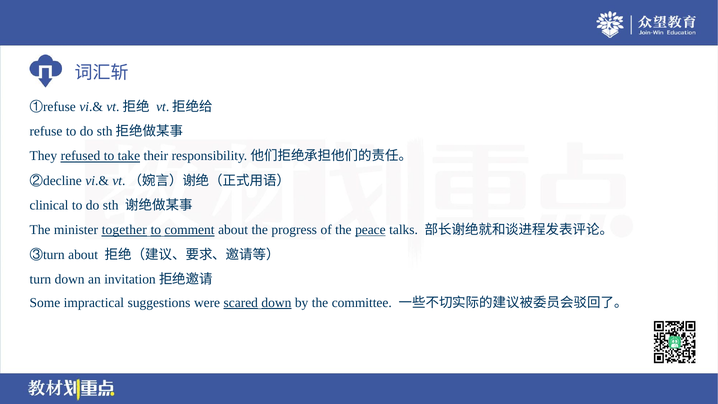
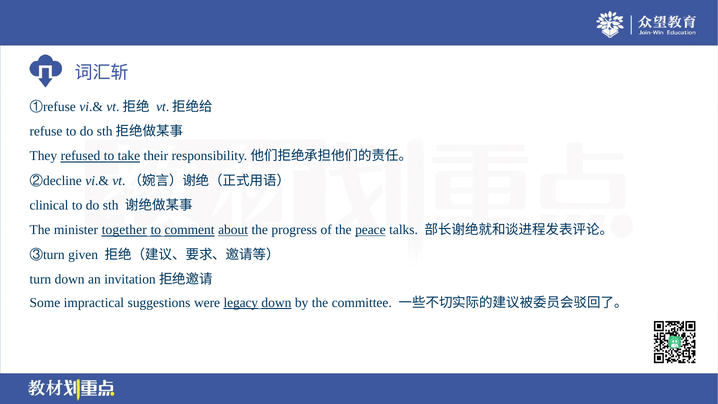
about at (233, 230) underline: none -> present
③turn about: about -> given
scared: scared -> legacy
